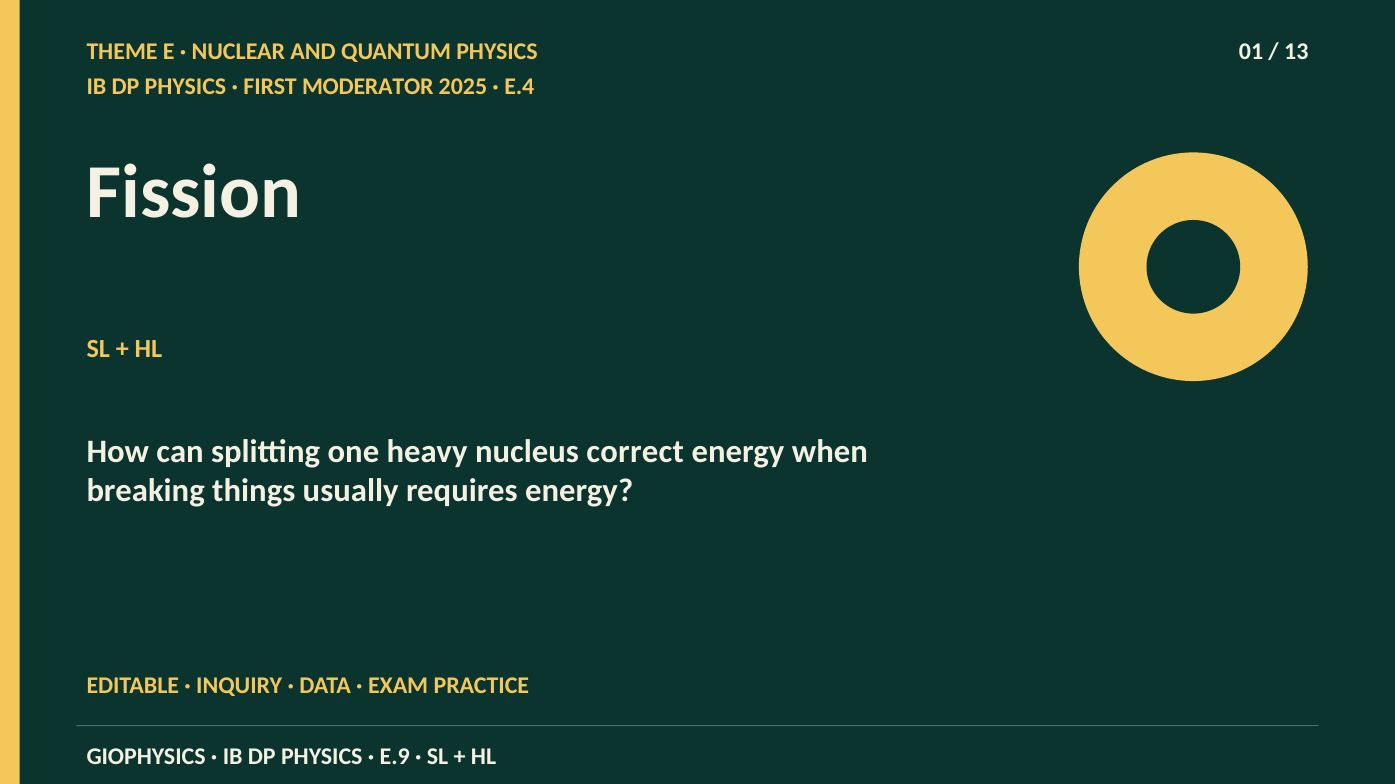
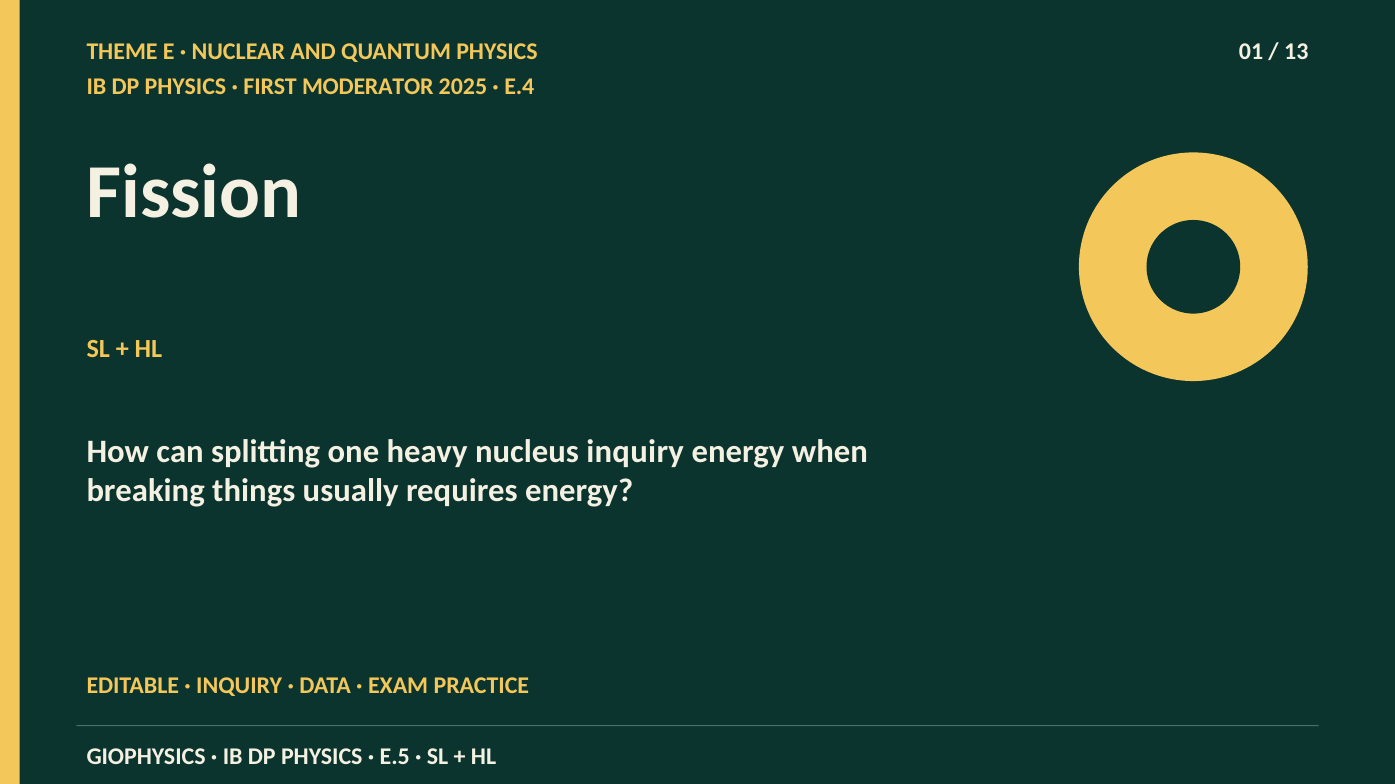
nucleus correct: correct -> inquiry
E.9: E.9 -> E.5
